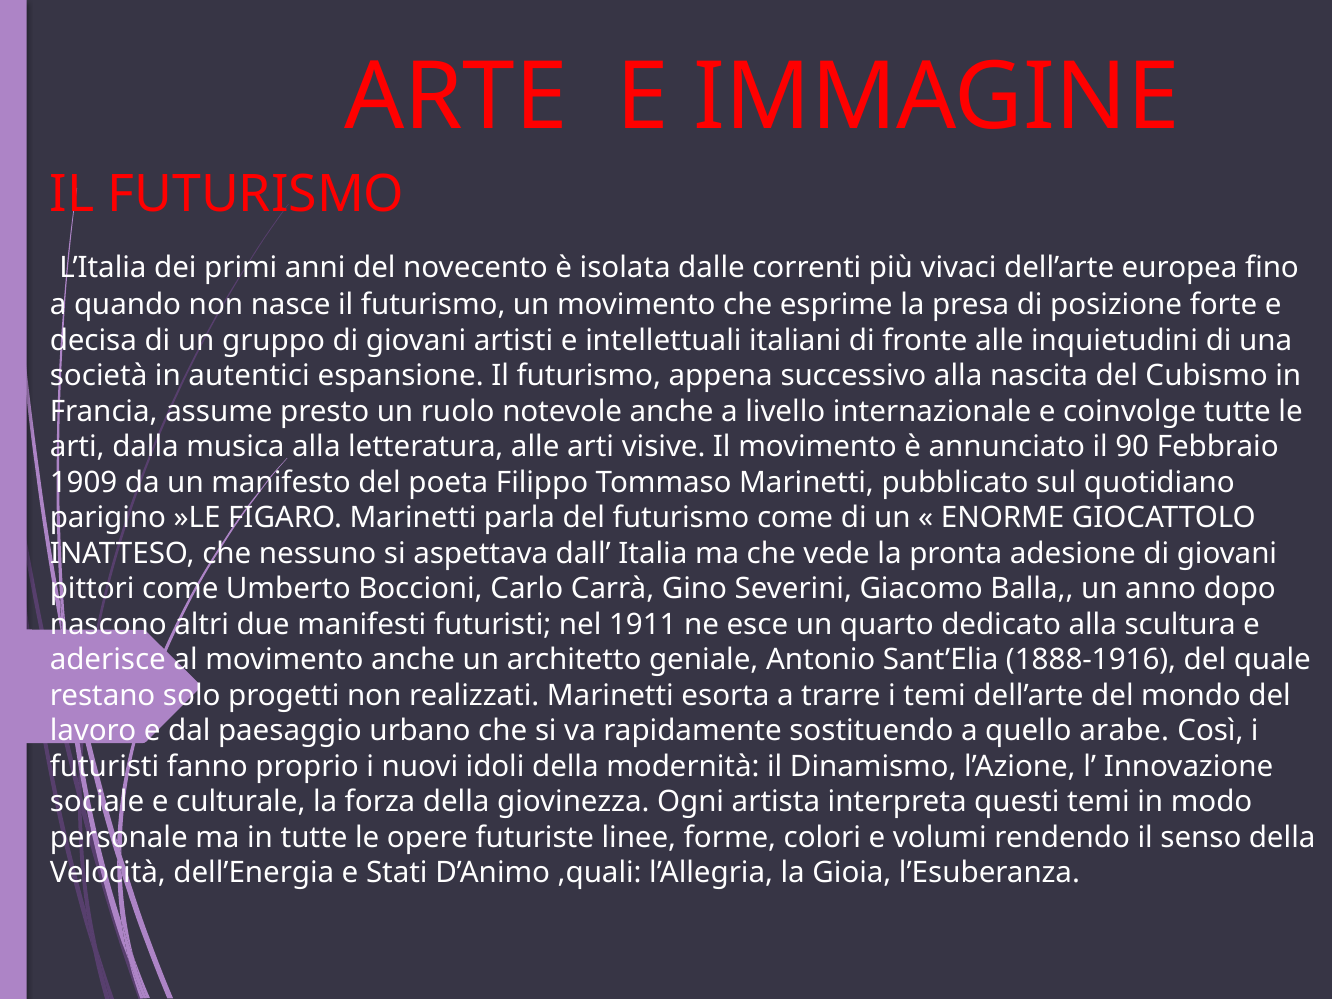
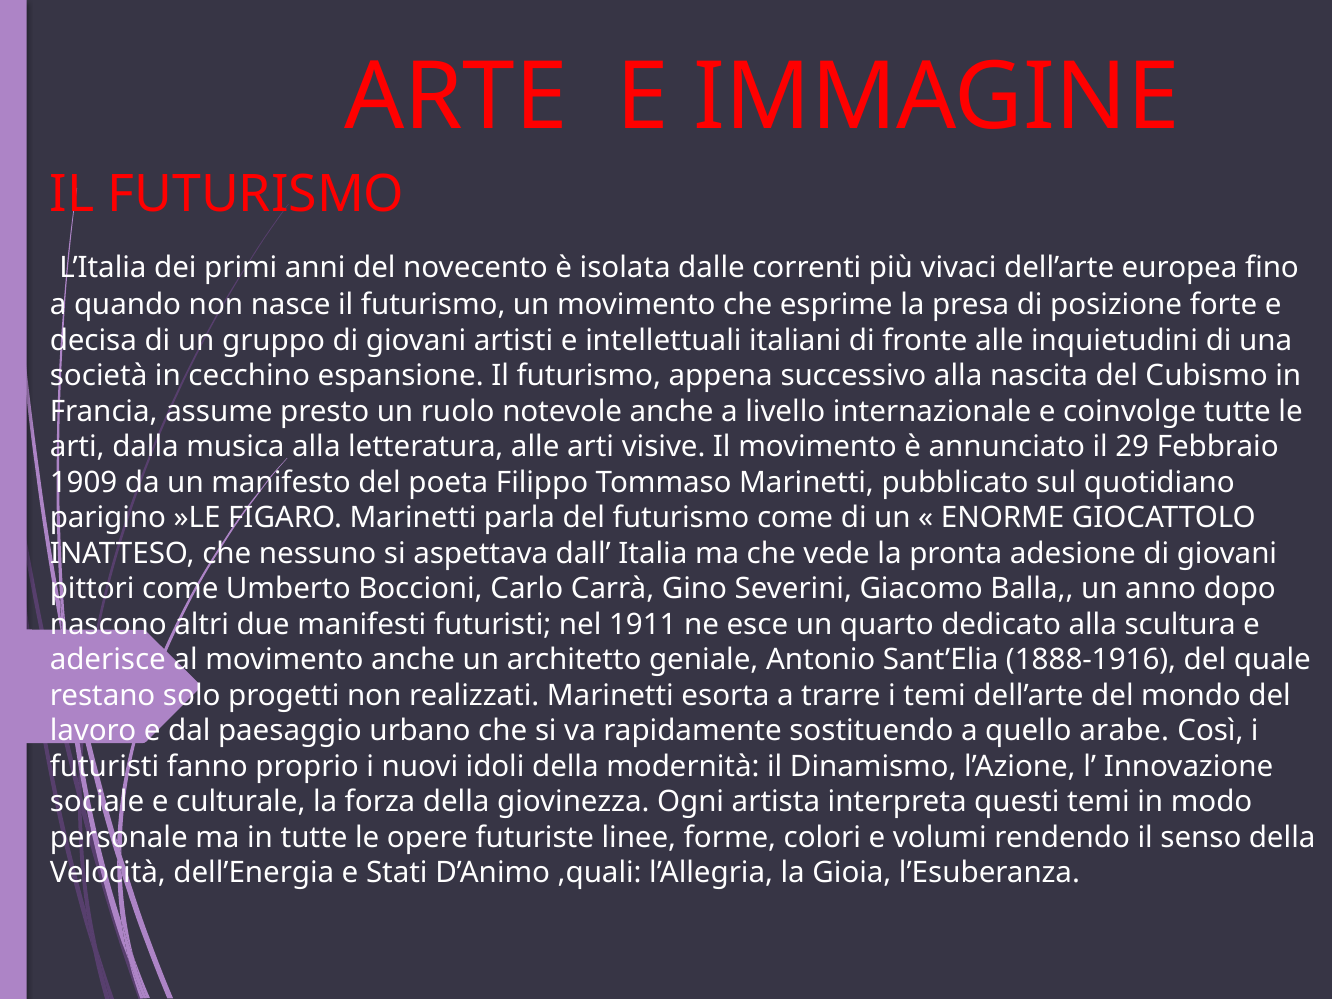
autentici: autentici -> cecchino
90: 90 -> 29
